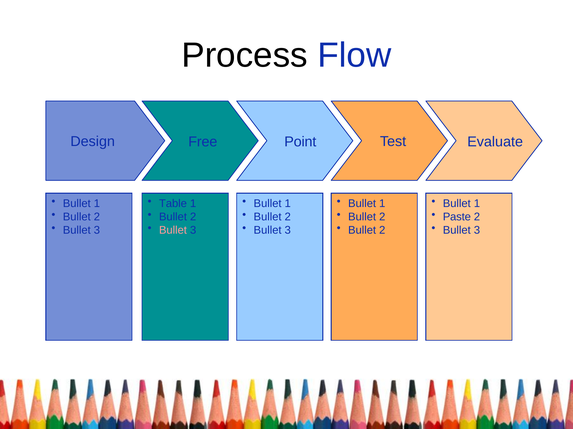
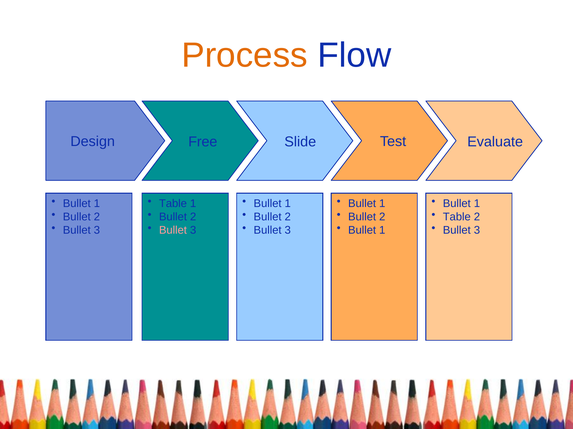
Process colour: black -> orange
Point: Point -> Slide
Paste at (457, 217): Paste -> Table
2 at (382, 231): 2 -> 1
